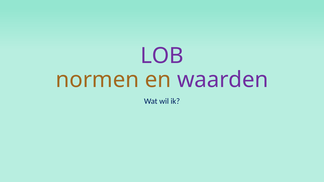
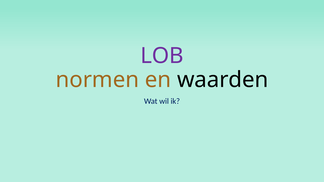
waarden colour: purple -> black
